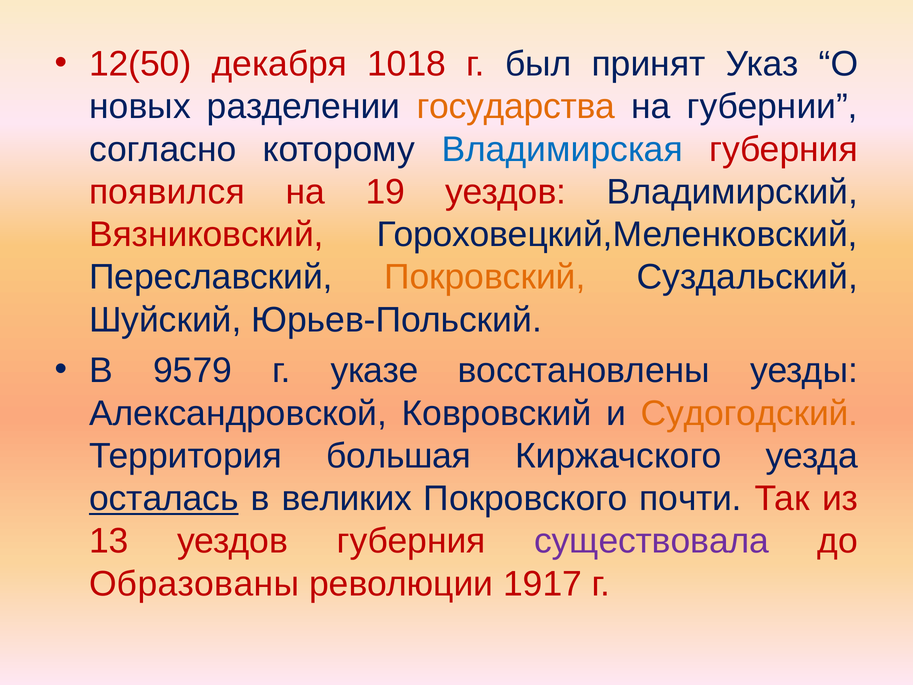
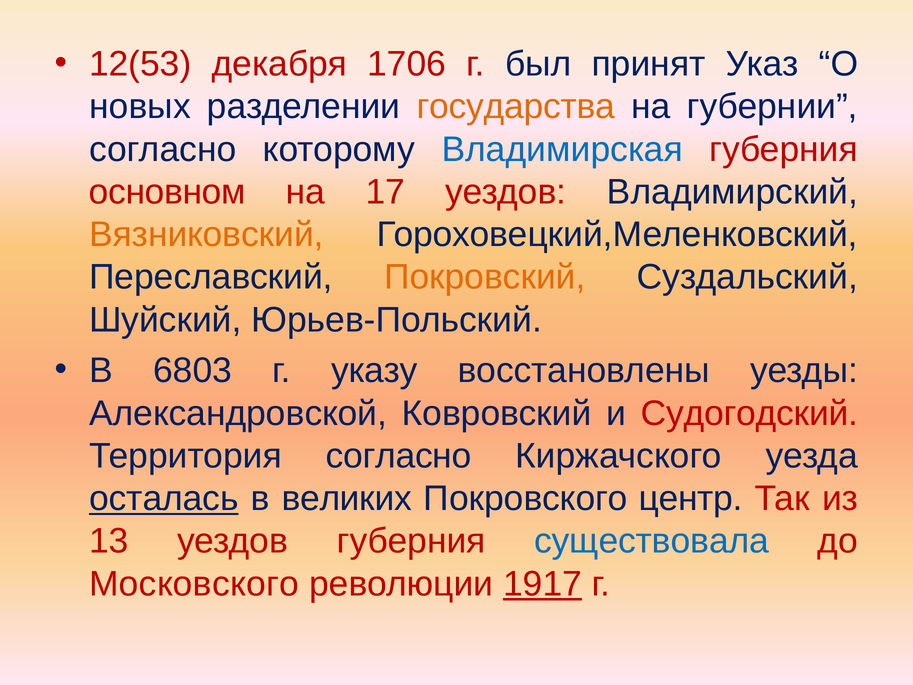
12(50: 12(50 -> 12(53
1018: 1018 -> 1706
появился: появился -> основном
19: 19 -> 17
Вязниковский colour: red -> orange
9579: 9579 -> 6803
указе: указе -> указу
Судогодский colour: orange -> red
Территория большая: большая -> согласно
почти: почти -> центр
существовала colour: purple -> blue
Образованы: Образованы -> Московского
1917 underline: none -> present
